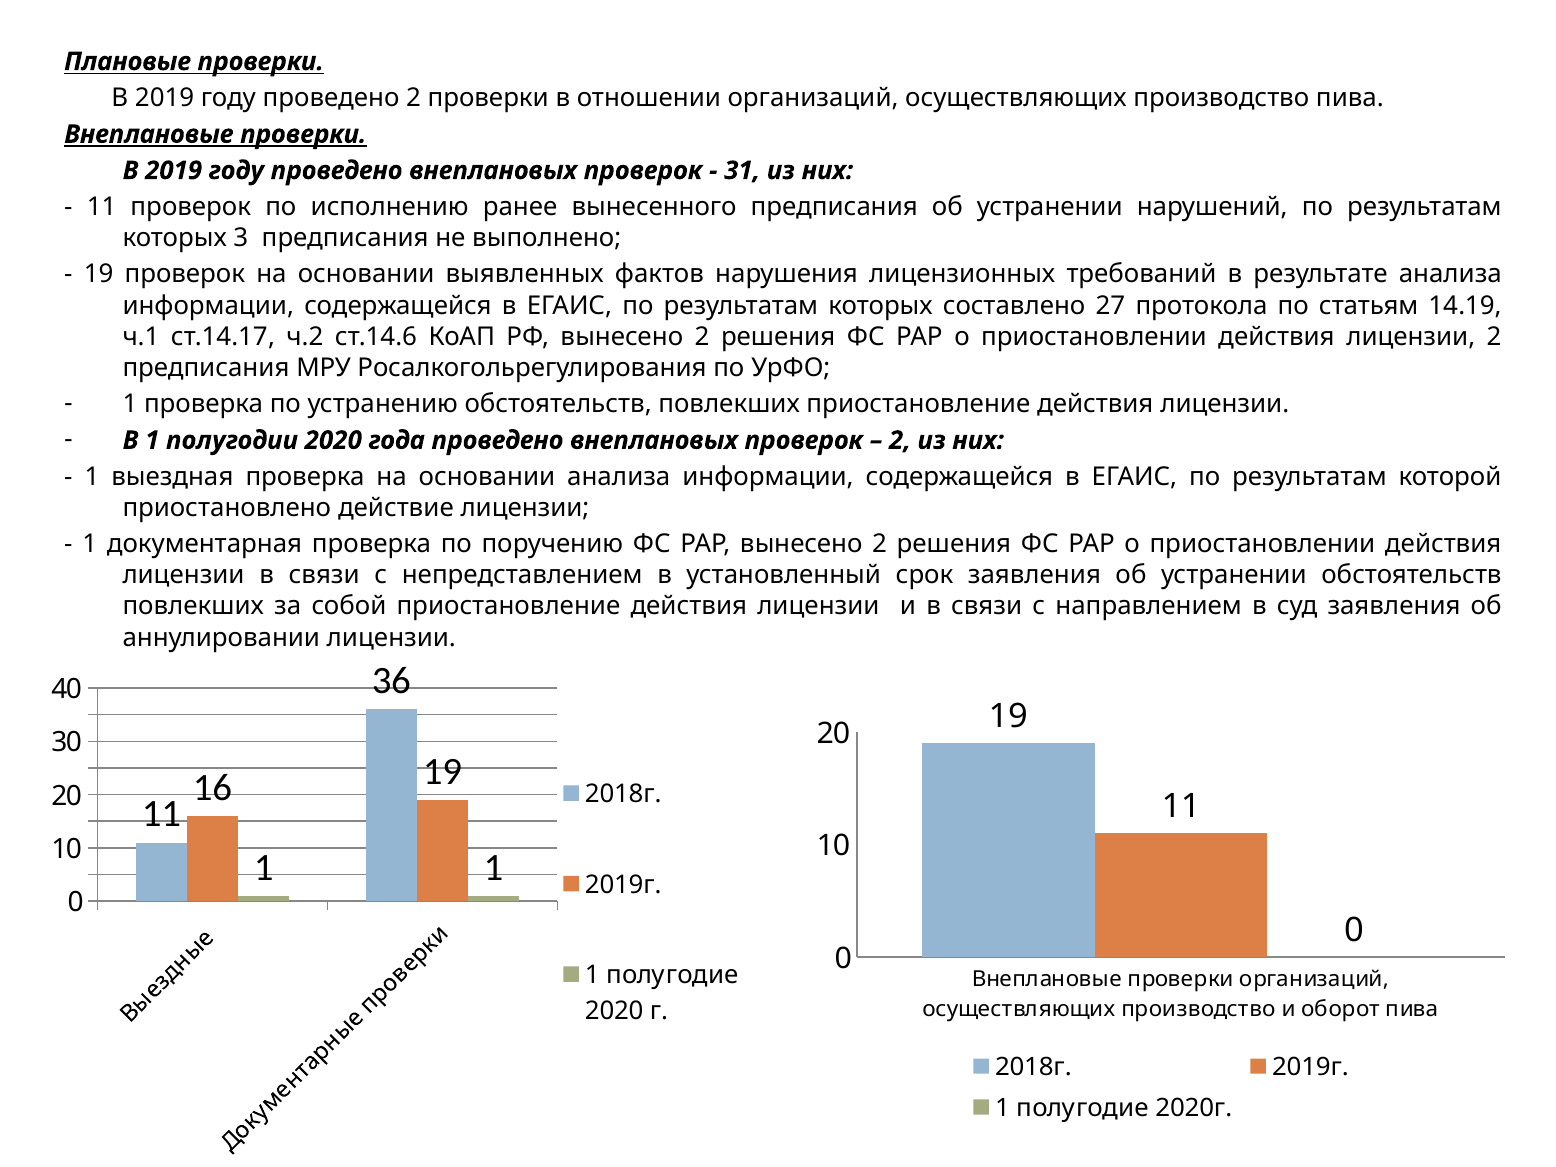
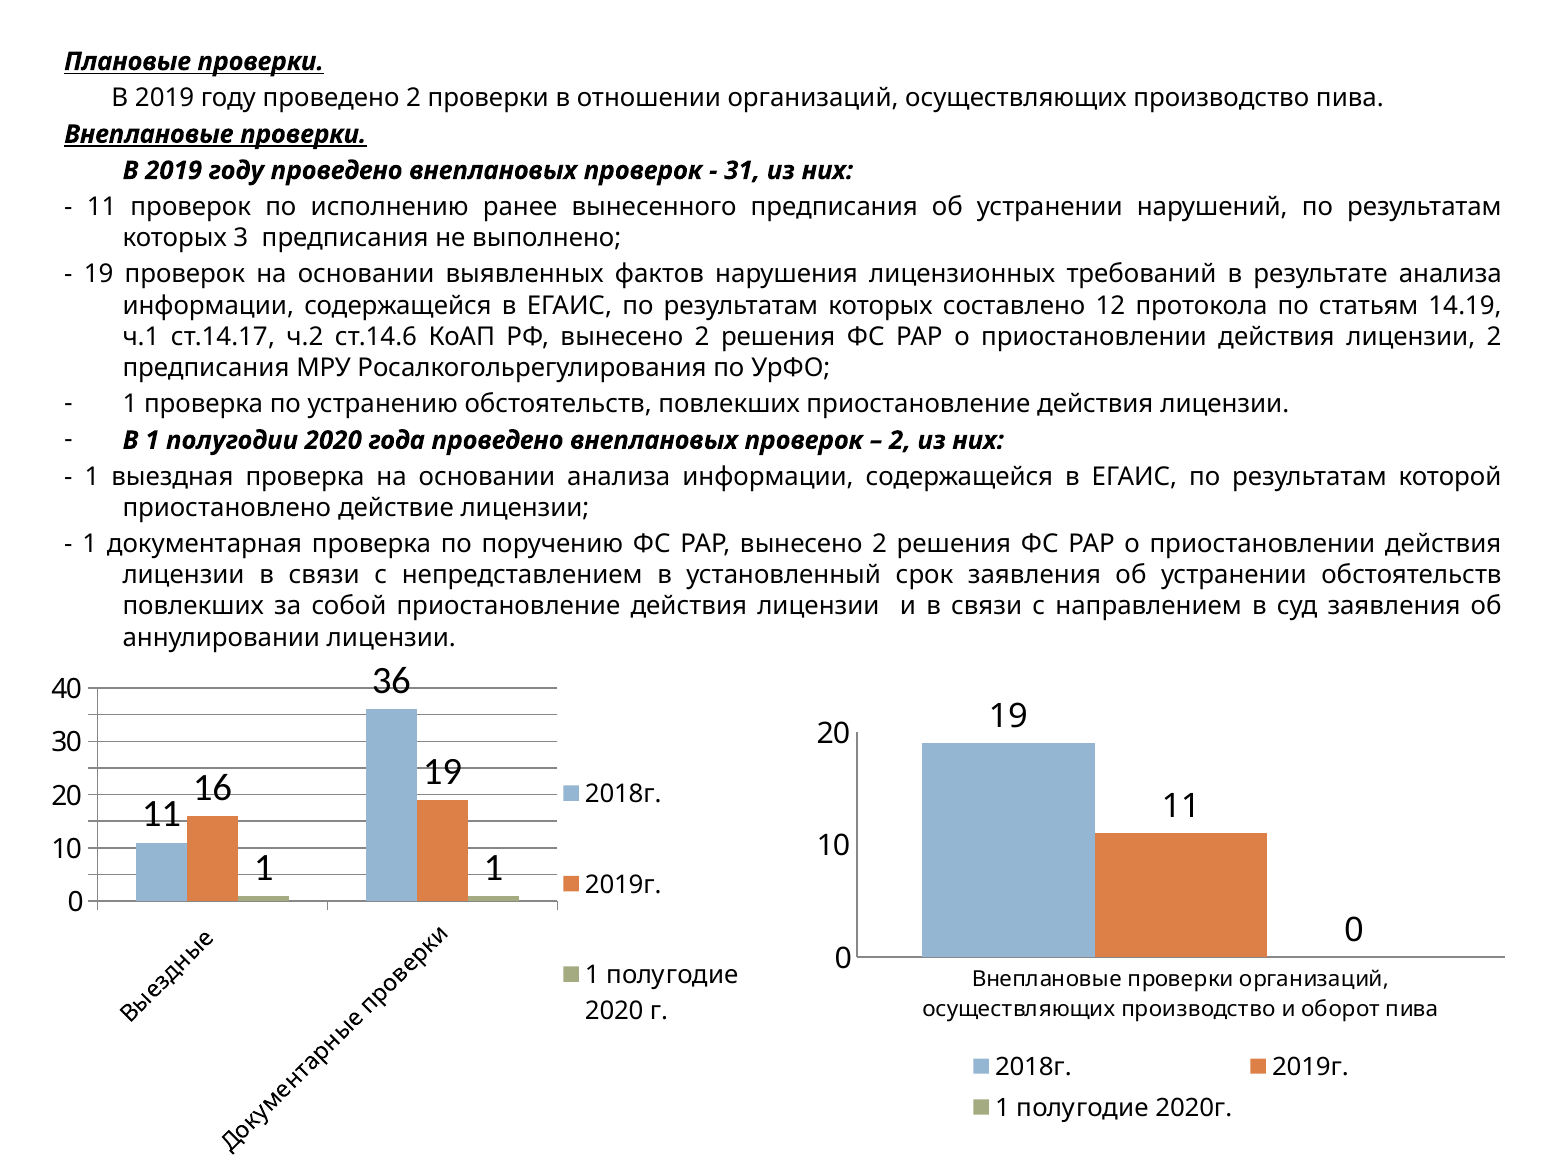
27: 27 -> 12
